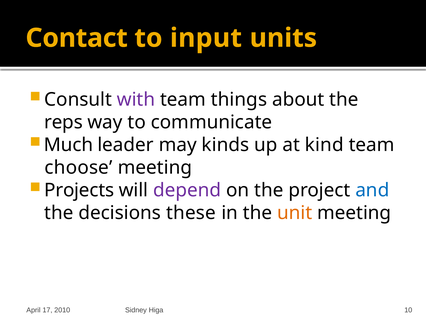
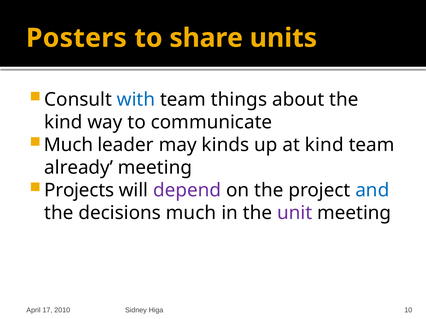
Contact: Contact -> Posters
input: input -> share
with colour: purple -> blue
reps at (63, 122): reps -> kind
choose: choose -> already
decisions these: these -> much
unit colour: orange -> purple
